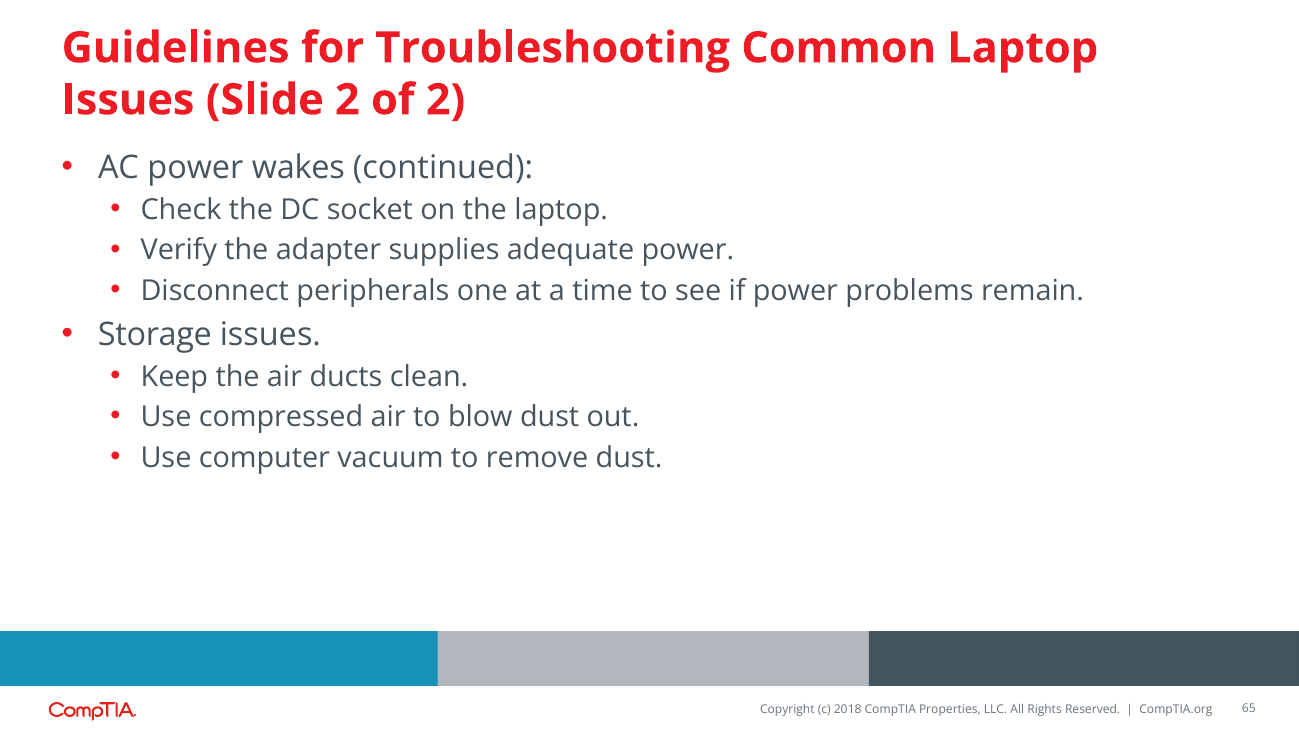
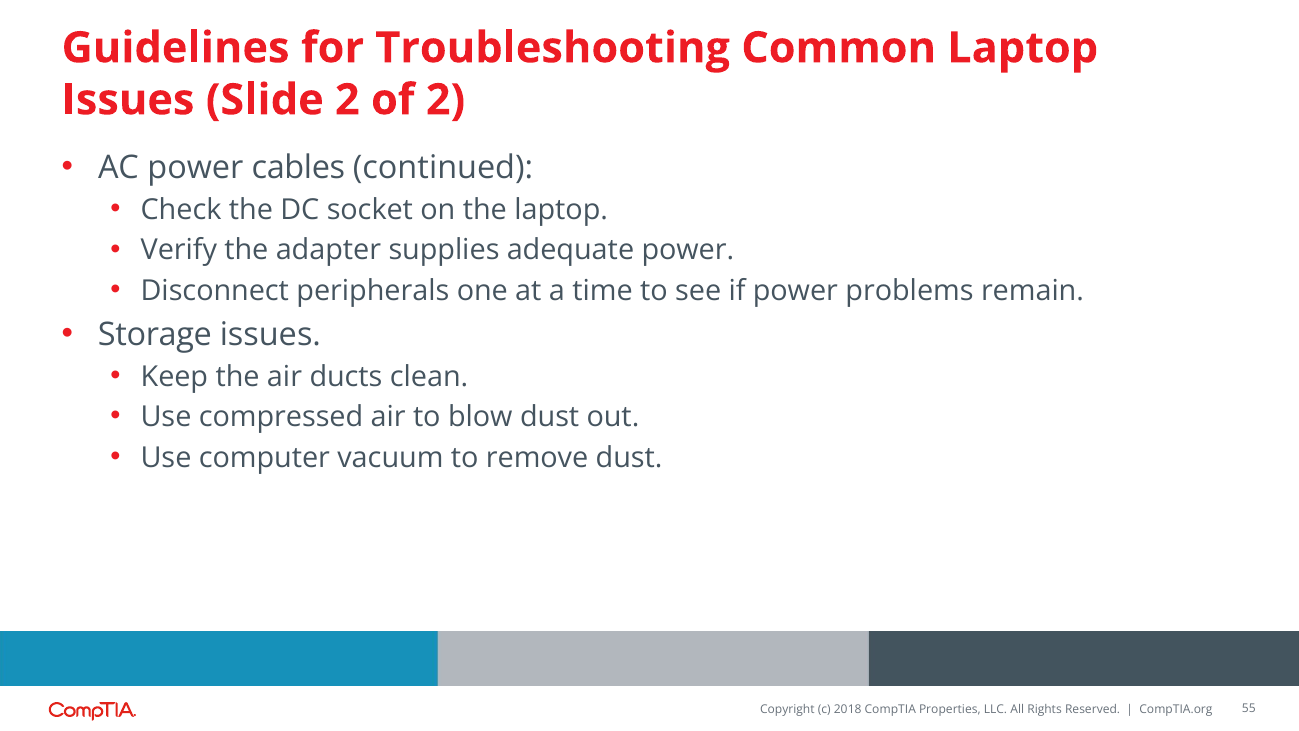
wakes: wakes -> cables
65: 65 -> 55
